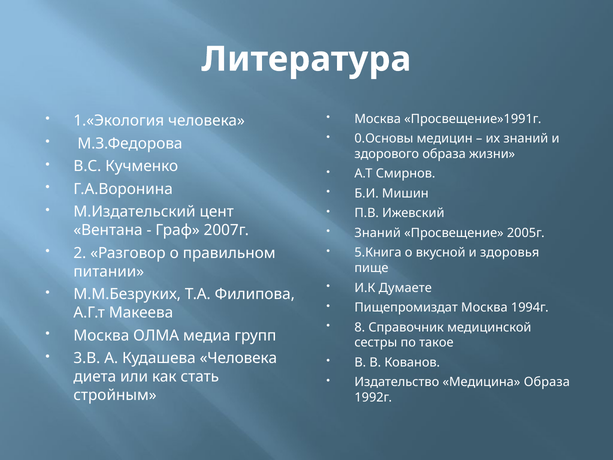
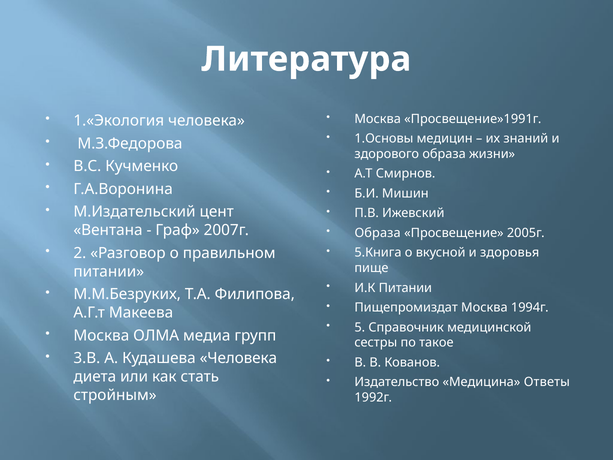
0.Основы: 0.Основы -> 1.Основы
Знаний at (378, 233): Знаний -> Образа
И.К Думаете: Думаете -> Питании
8: 8 -> 5
Медицина Образа: Образа -> Ответы
